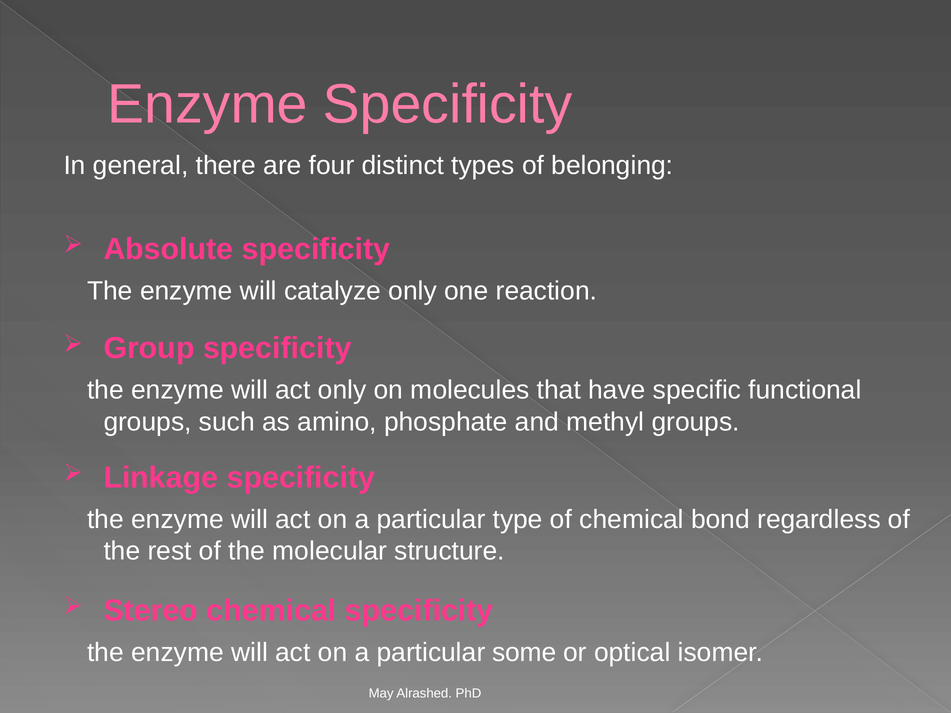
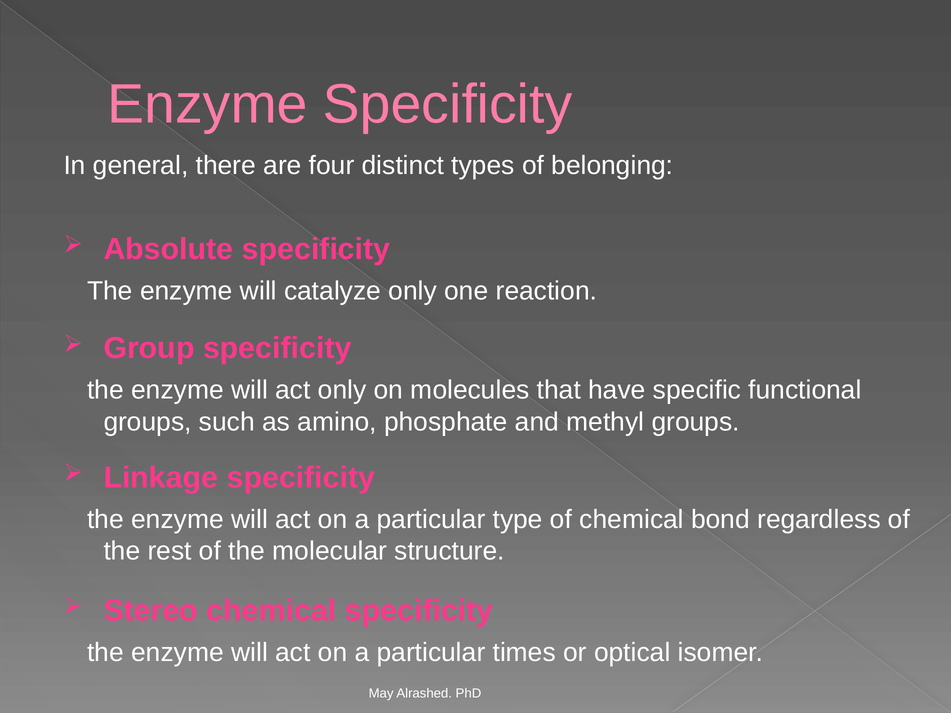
some: some -> times
